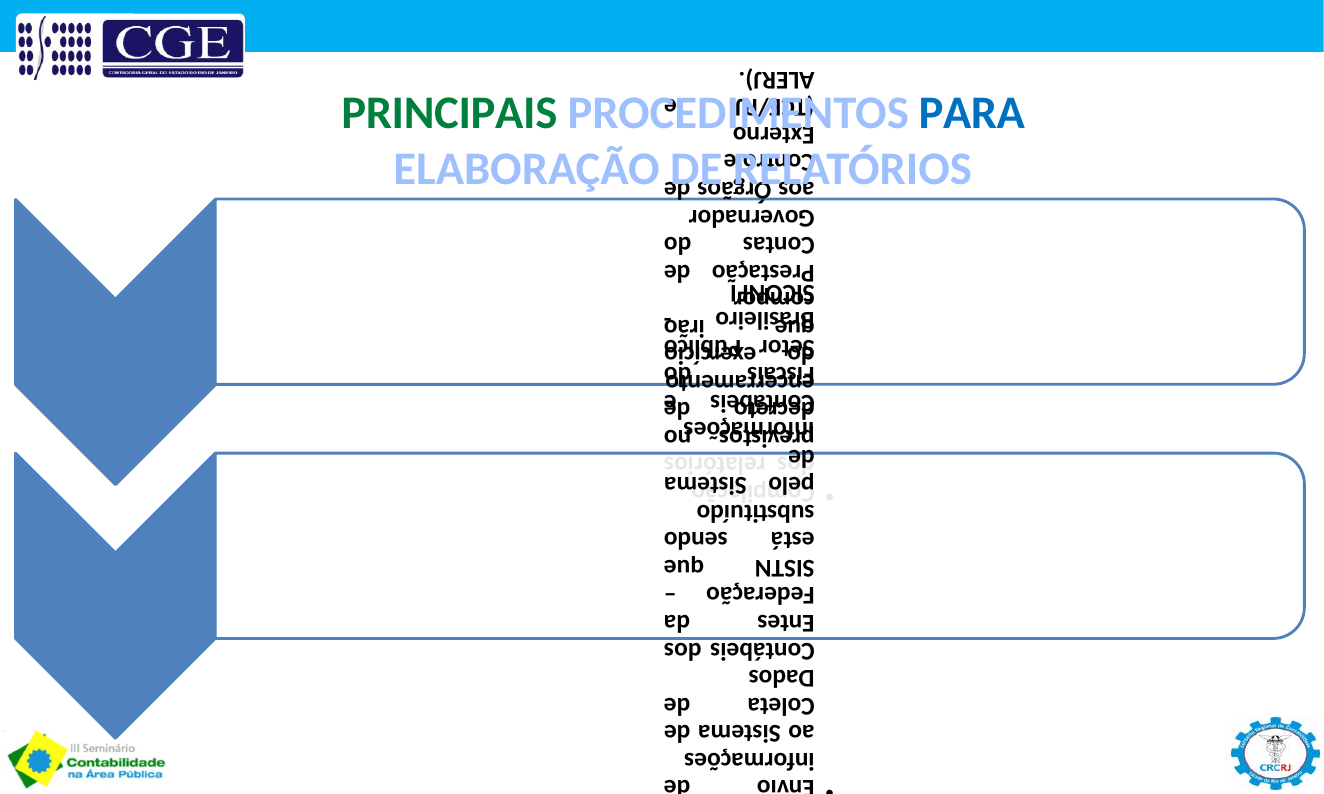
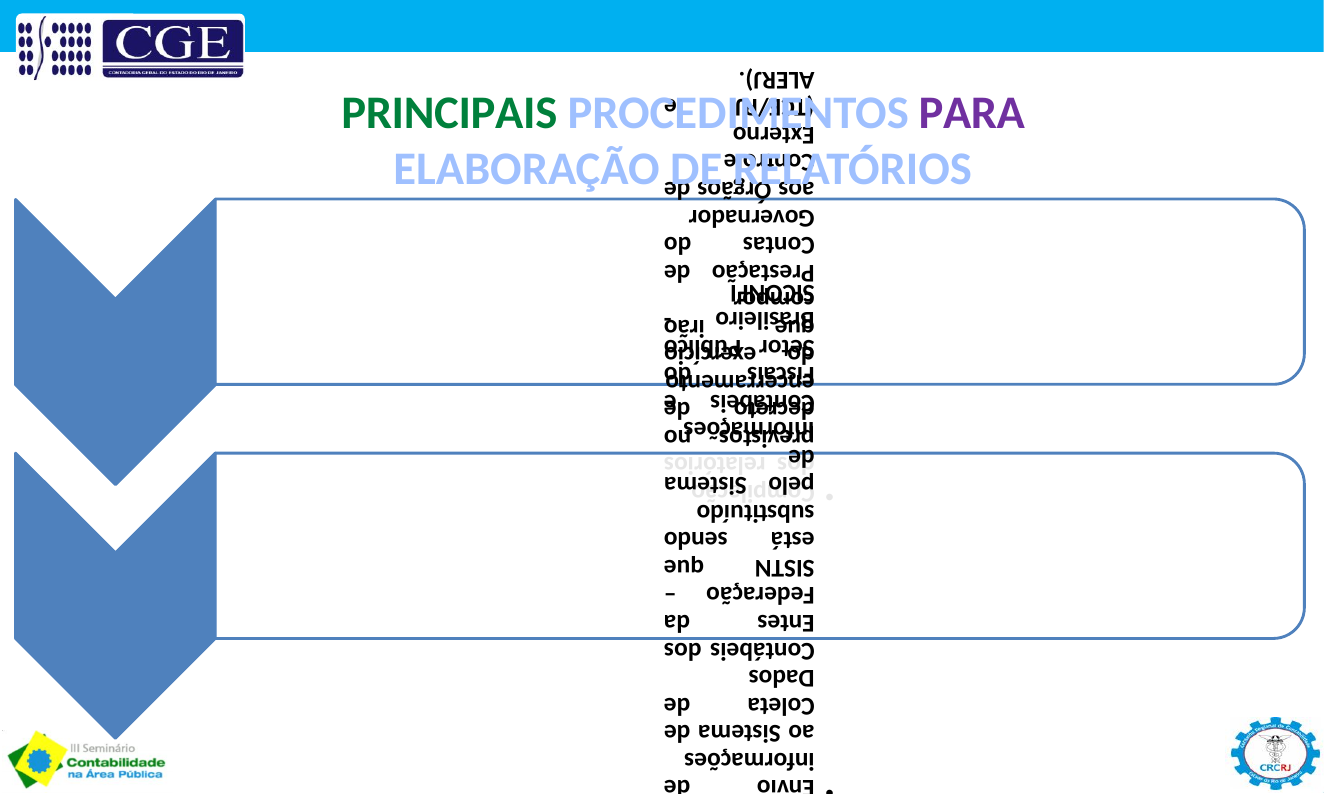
PARA colour: blue -> purple
